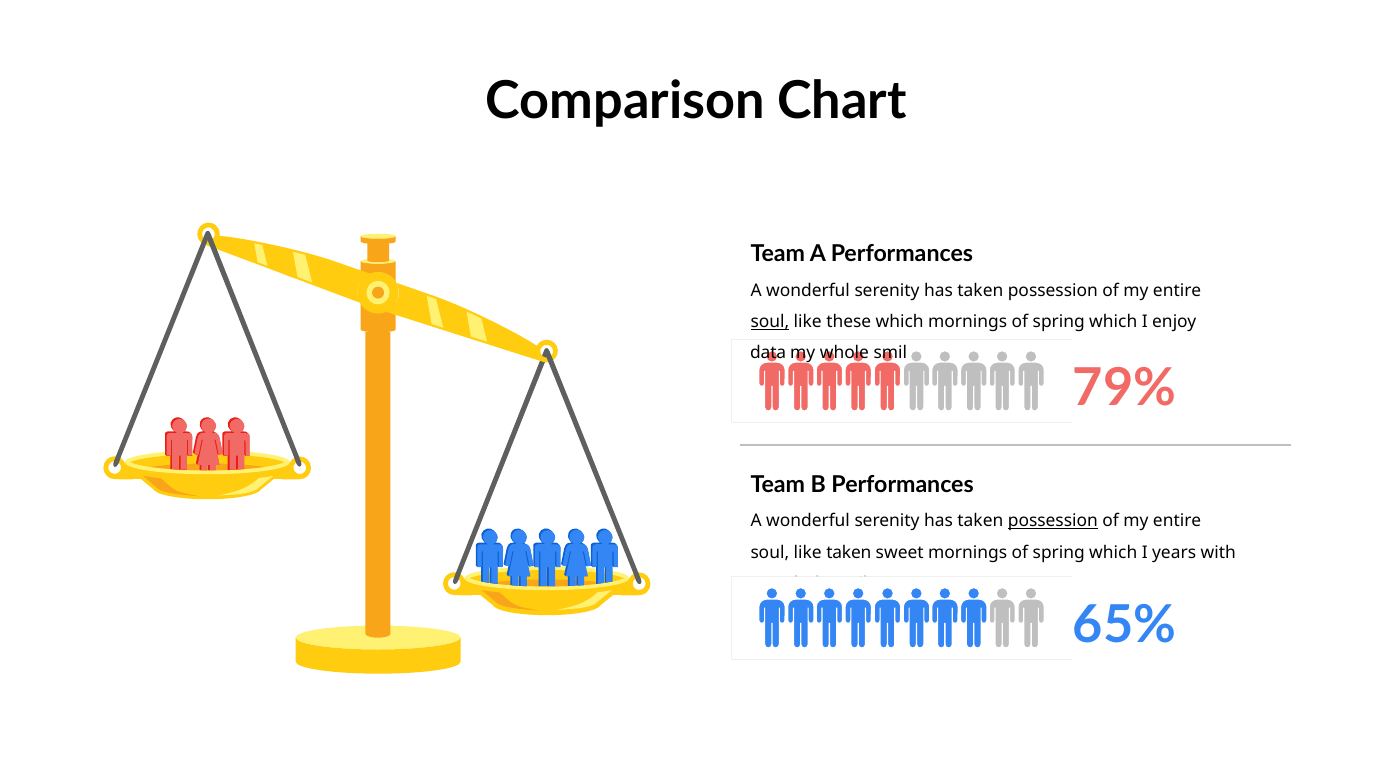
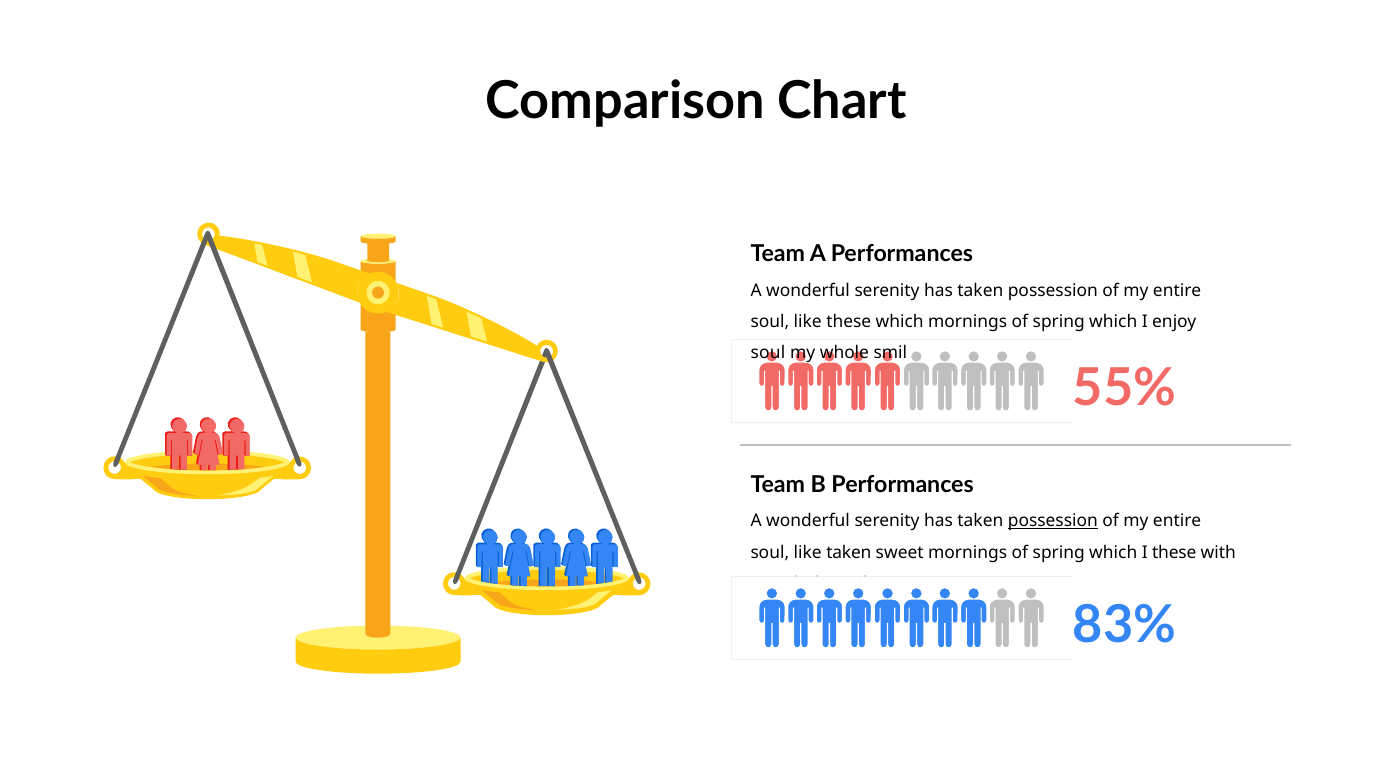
soul at (770, 322) underline: present -> none
data at (768, 353): data -> soul
79%: 79% -> 55%
I years: years -> these
65%: 65% -> 83%
